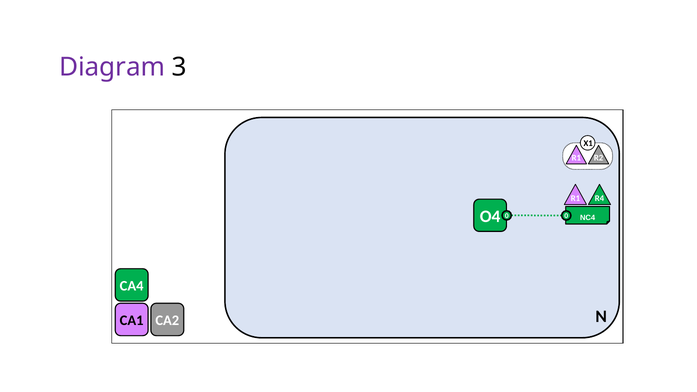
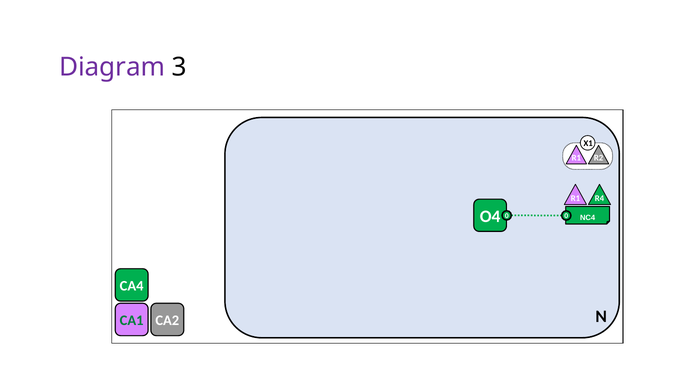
CA1 colour: black -> green
